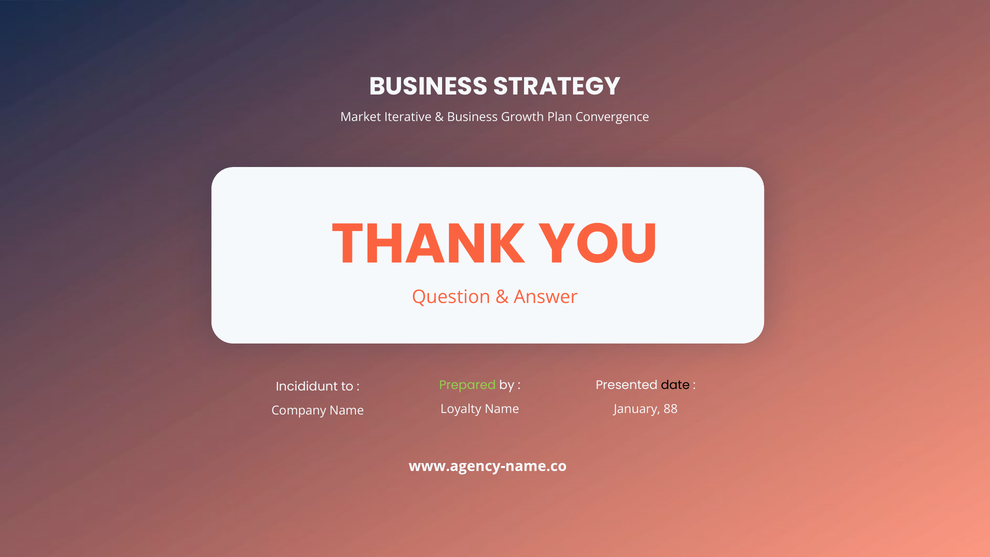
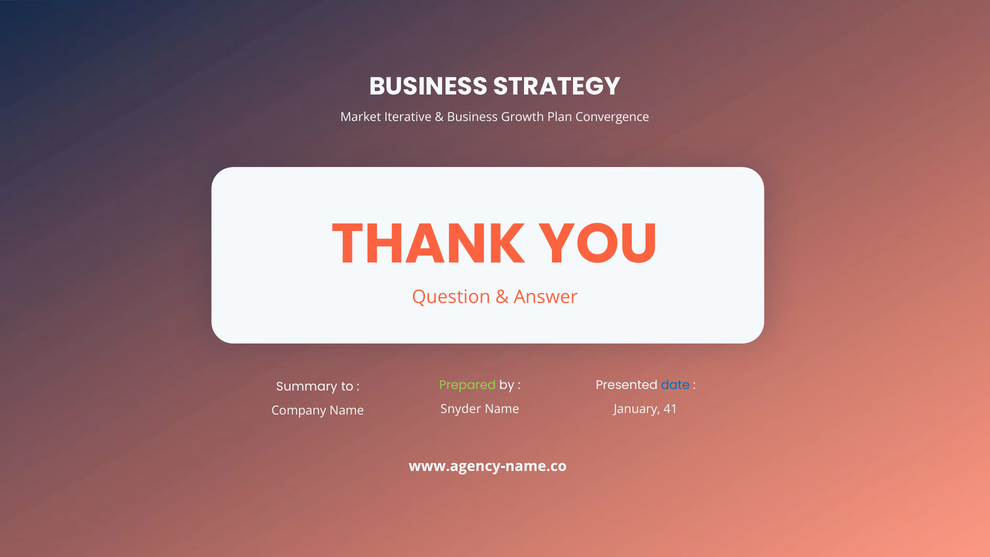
date colour: black -> blue
Incididunt: Incididunt -> Summary
Loyalty: Loyalty -> Snyder
88: 88 -> 41
